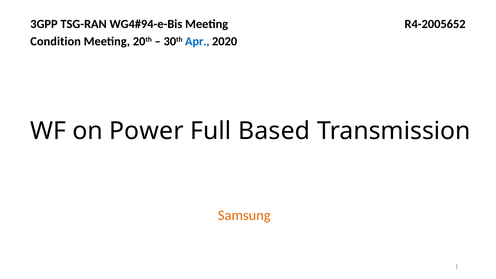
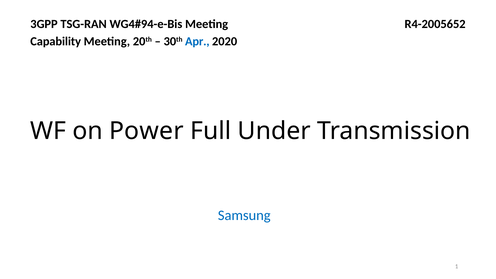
Condition: Condition -> Capability
Based: Based -> Under
Samsung colour: orange -> blue
